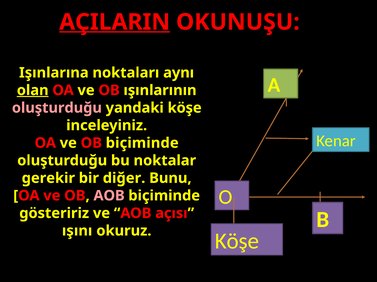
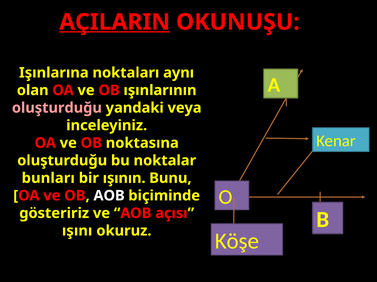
olan underline: present -> none
yandaki köşe: köşe -> veya
OB biçiminde: biçiminde -> noktasına
gerekir: gerekir -> bunları
diğer: diğer -> ışının
AOB at (109, 196) colour: pink -> white
